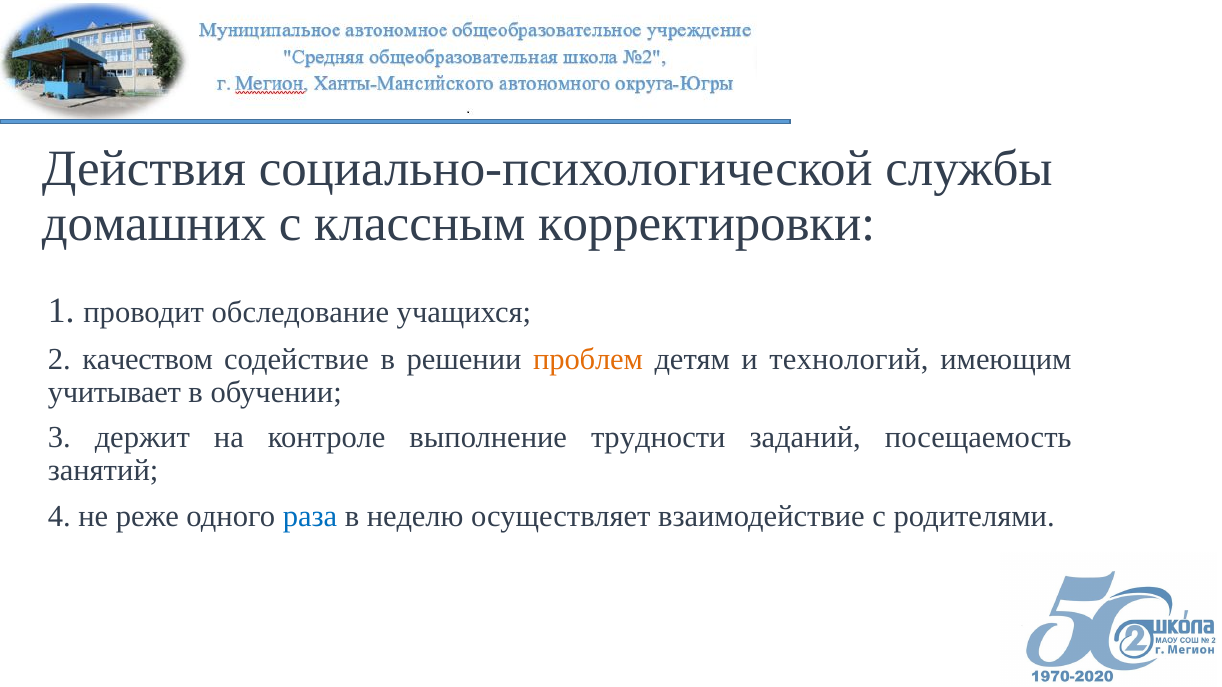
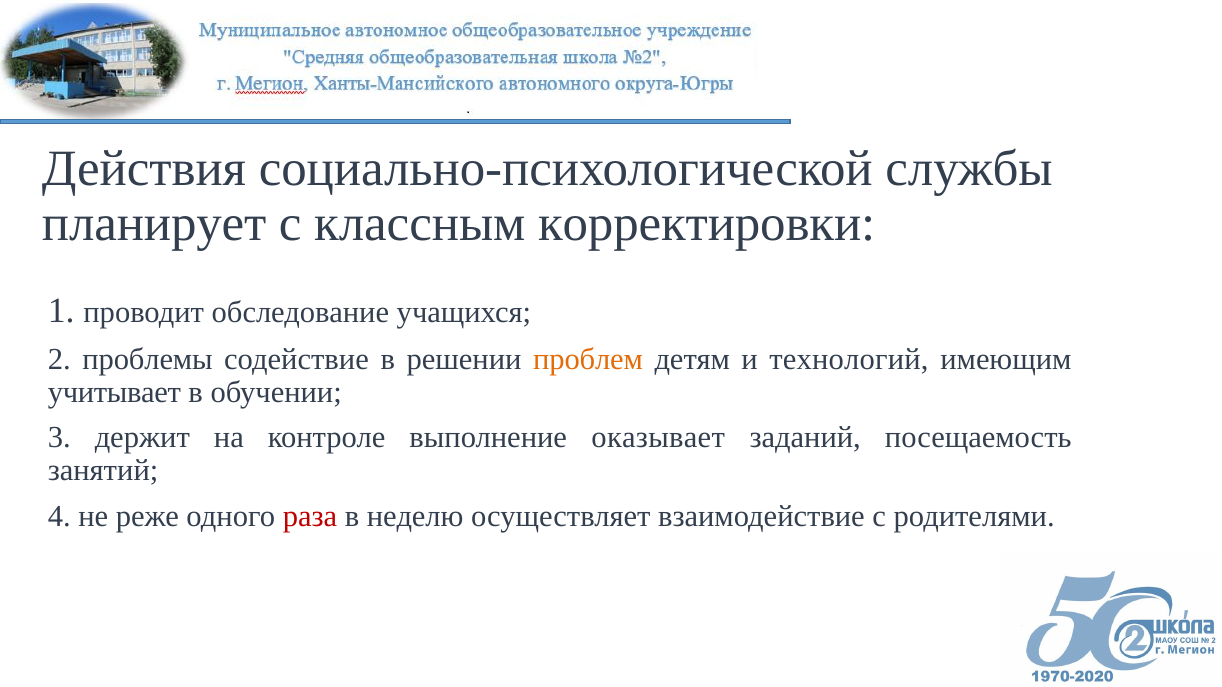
домашних: домашних -> планирует
качеством: качеством -> проблемы
трудности: трудности -> оказывает
раза colour: blue -> red
